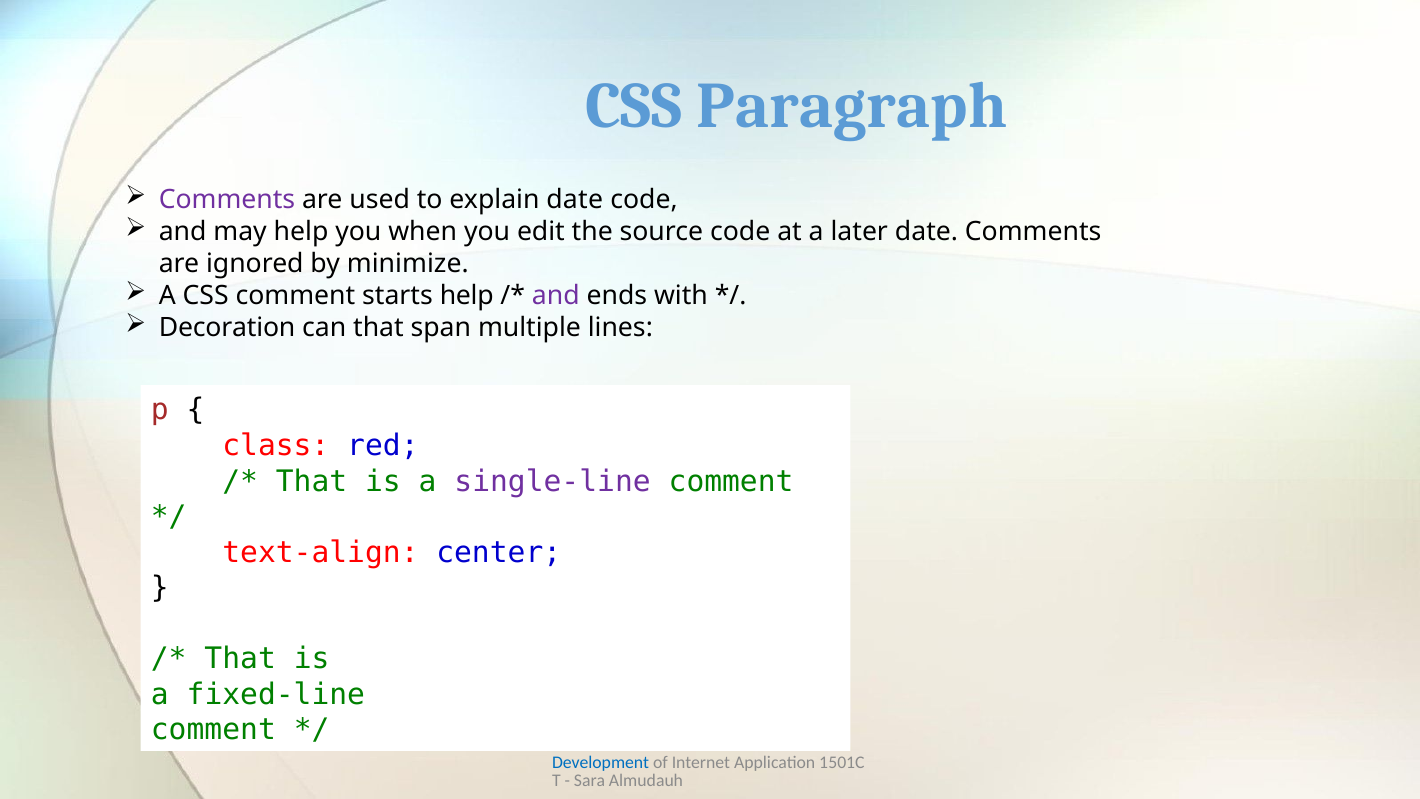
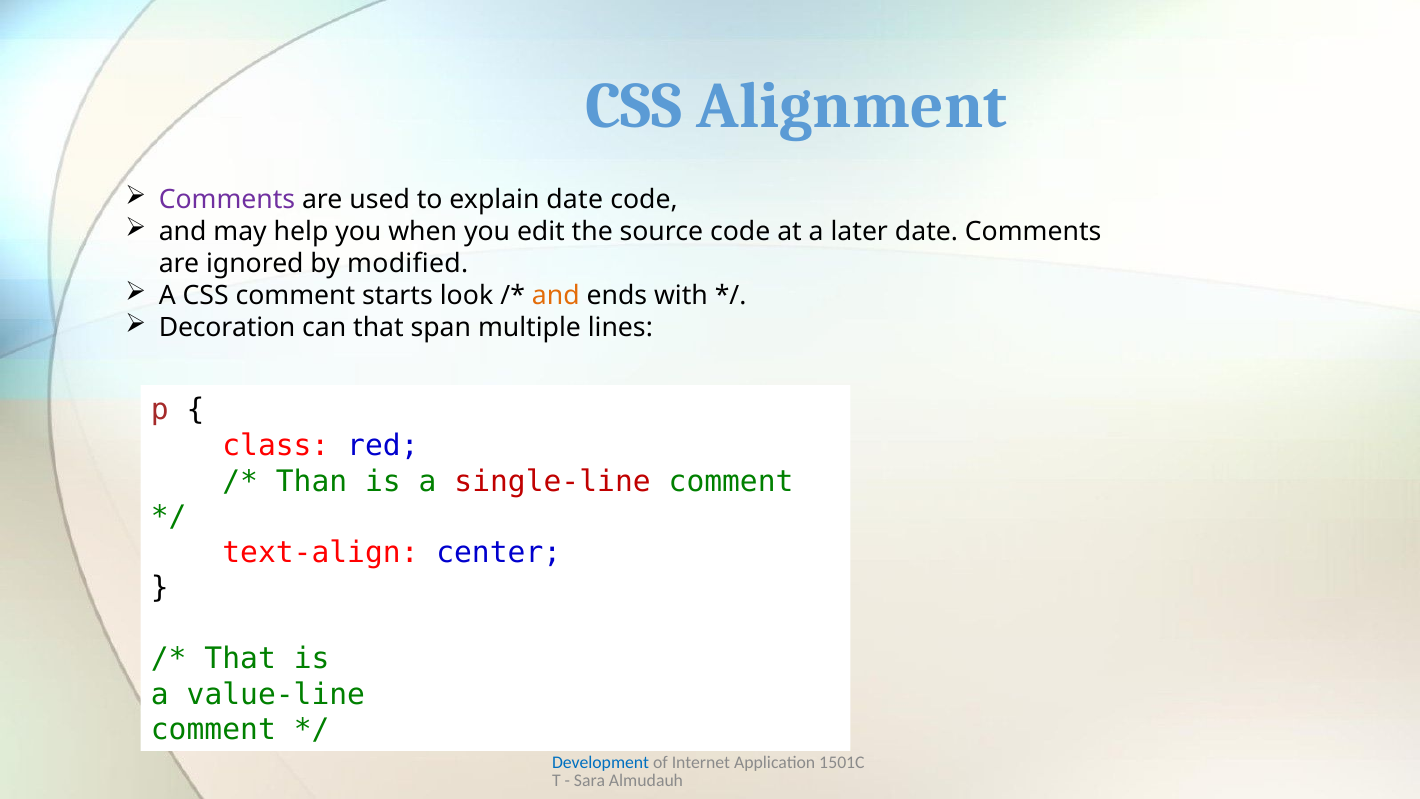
Paragraph: Paragraph -> Alignment
minimize: minimize -> modified
starts help: help -> look
and at (556, 296) colour: purple -> orange
That at (312, 481): That -> Than
single-line colour: purple -> red
fixed-line: fixed-line -> value-line
